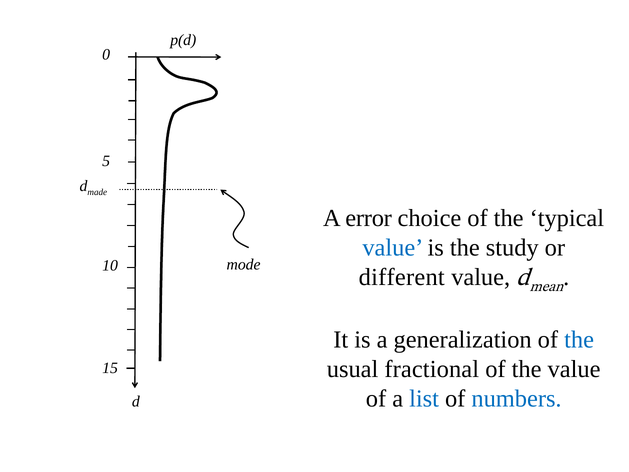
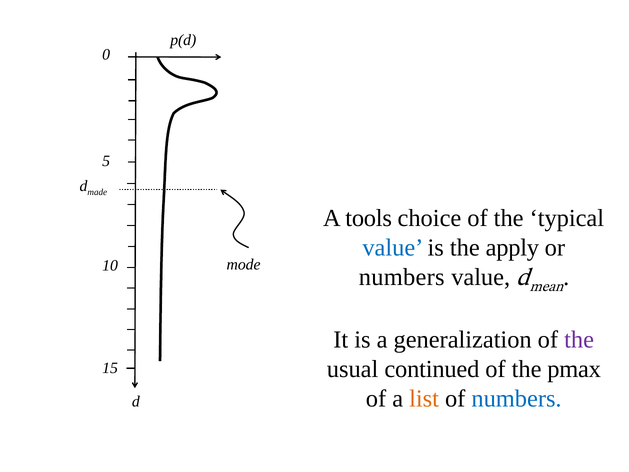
error: error -> tools
study: study -> apply
different at (402, 277): different -> numbers
the at (579, 340) colour: blue -> purple
fractional: fractional -> continued
the value: value -> pmax
list colour: blue -> orange
